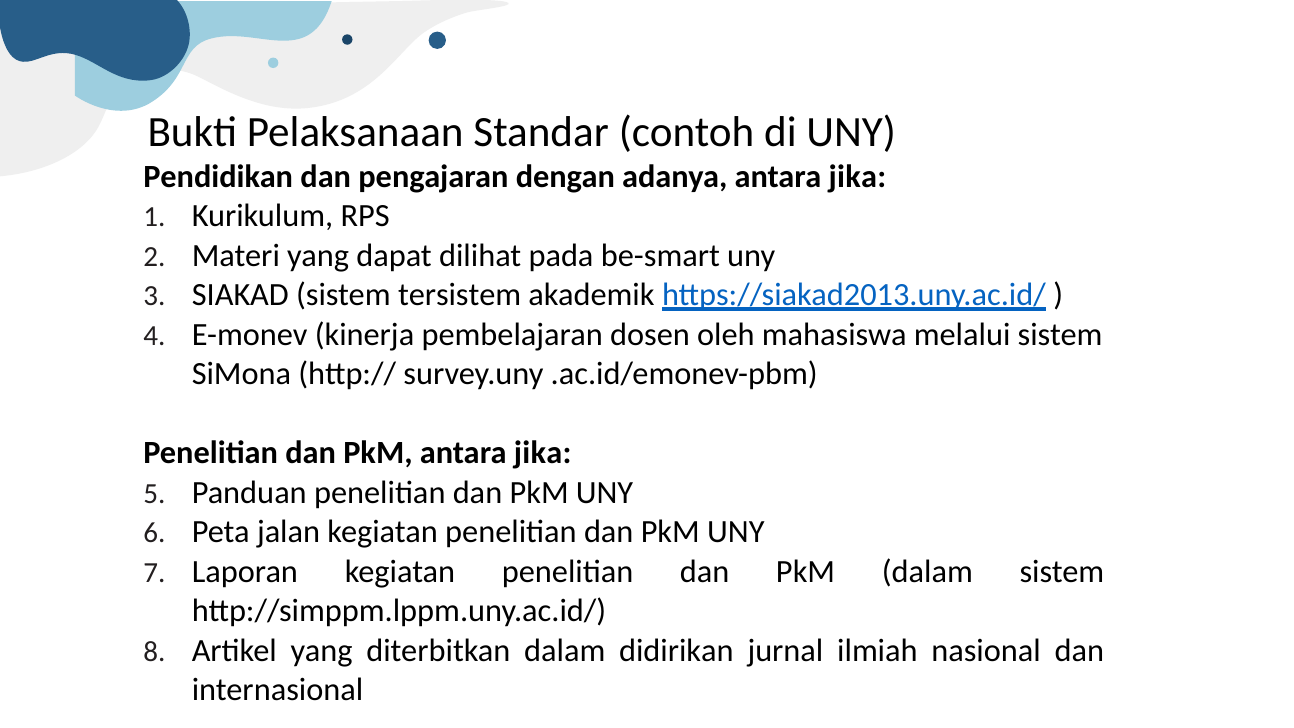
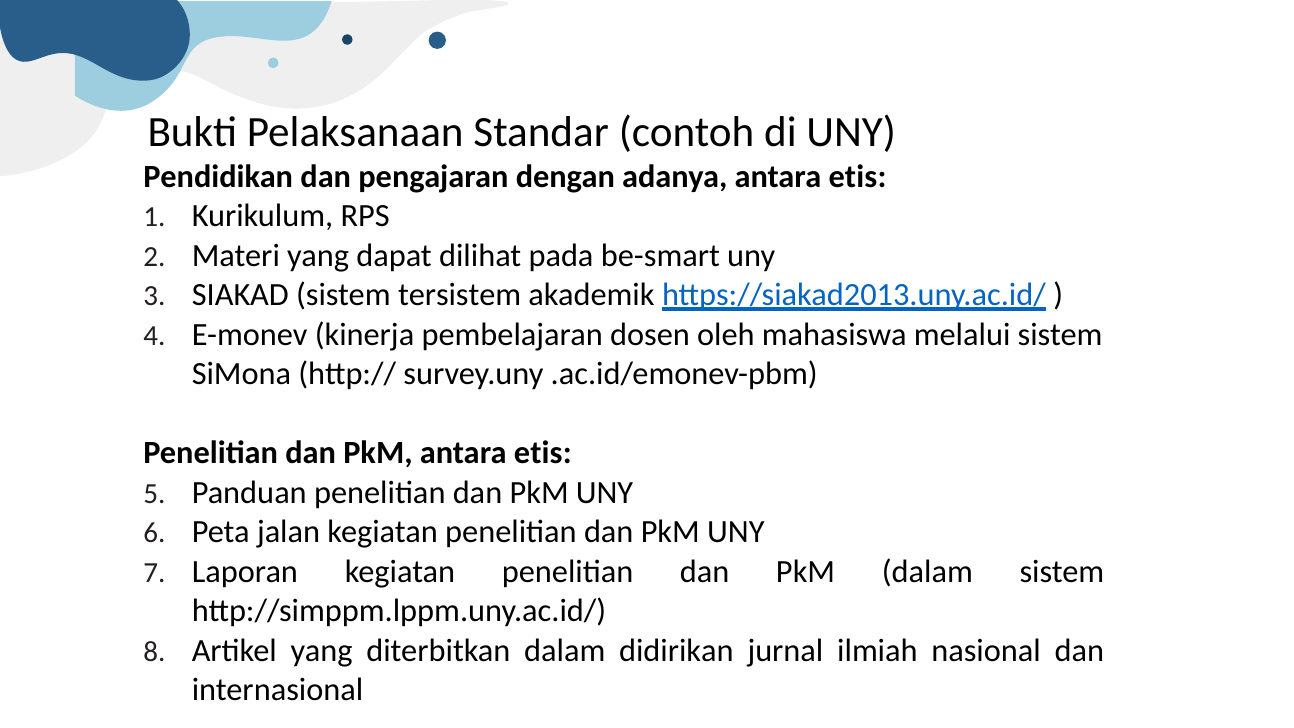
adanya antara jika: jika -> etis
PkM antara jika: jika -> etis
